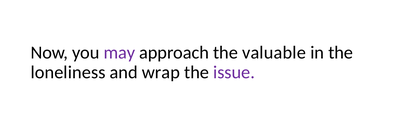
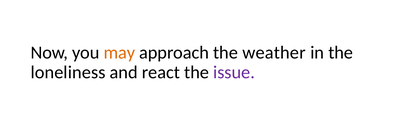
may colour: purple -> orange
valuable: valuable -> weather
wrap: wrap -> react
